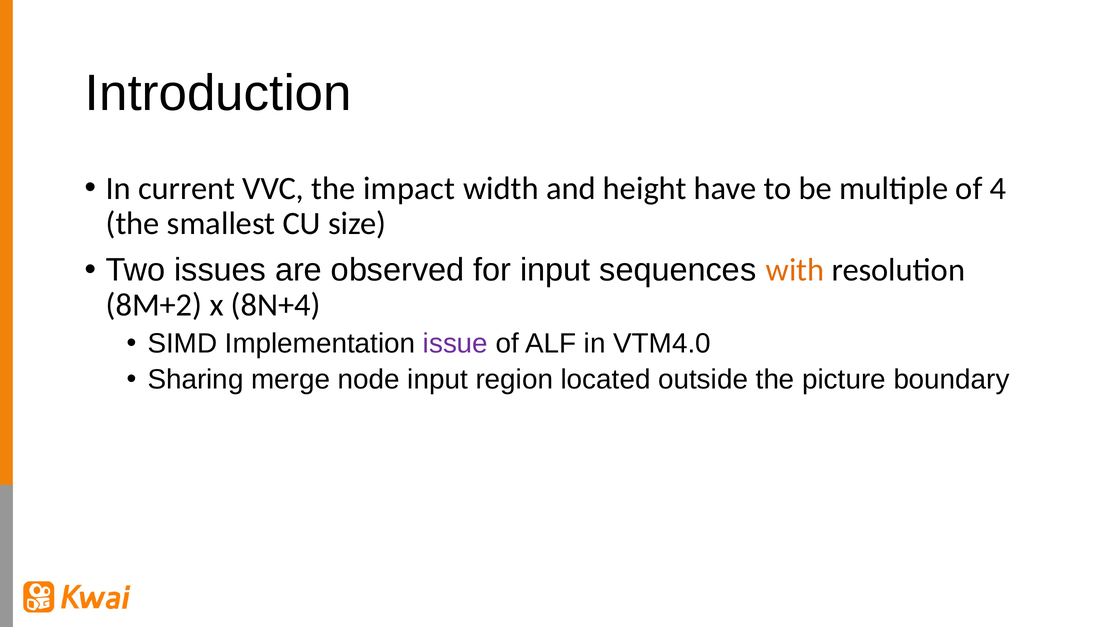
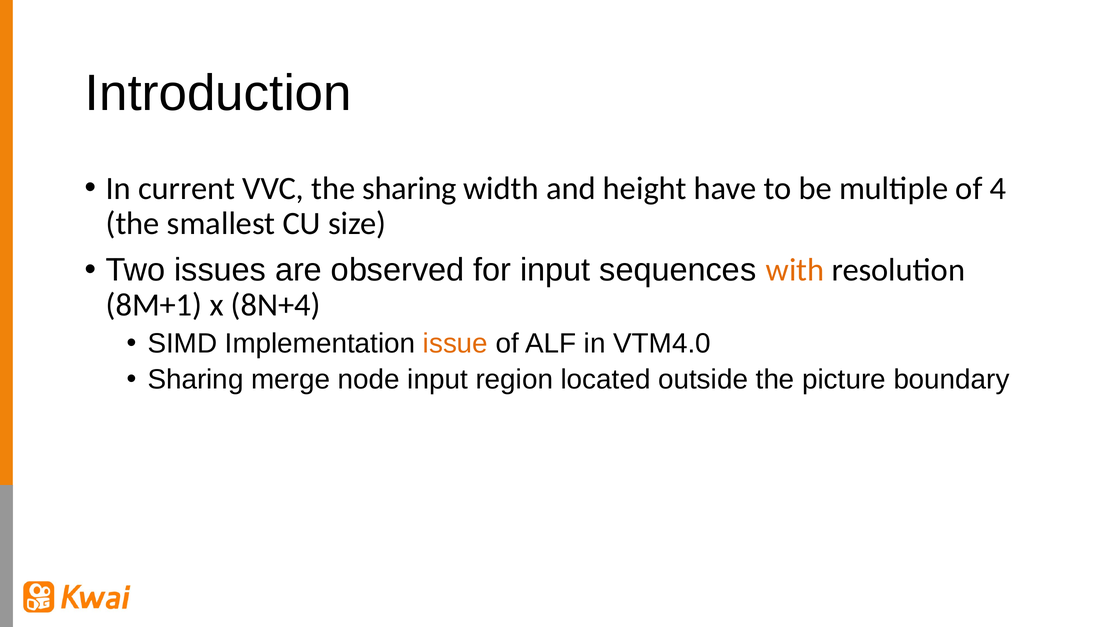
the impact: impact -> sharing
8M+2: 8M+2 -> 8M+1
issue colour: purple -> orange
